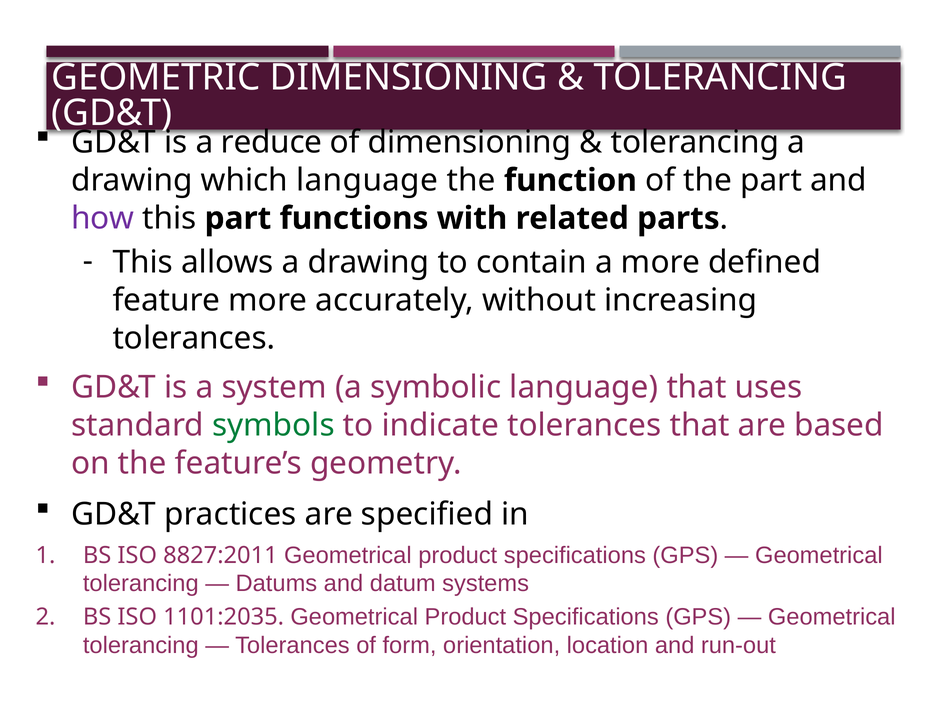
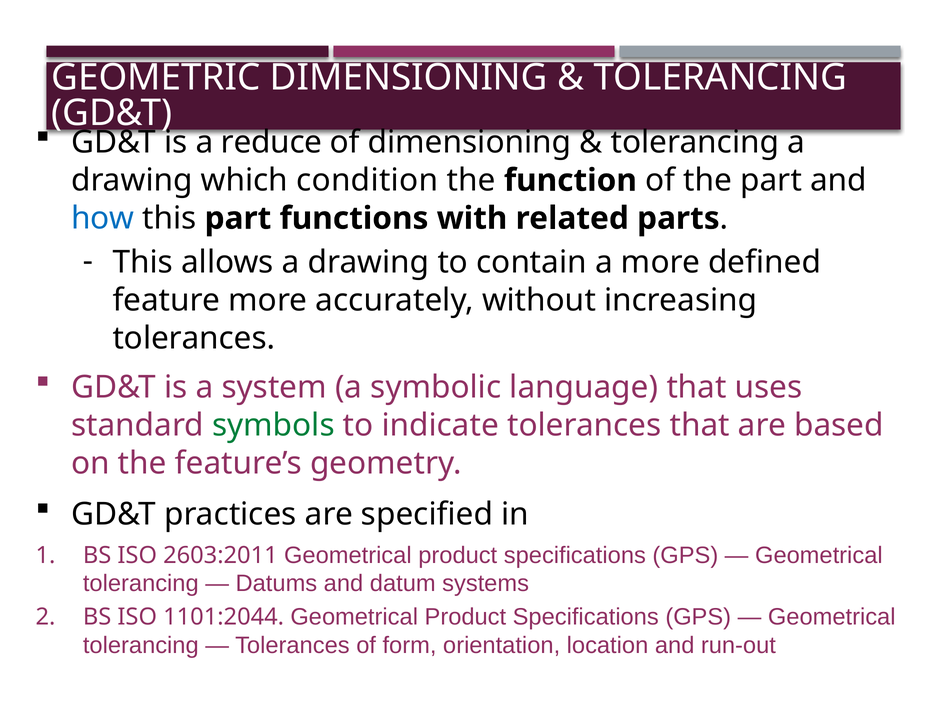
which language: language -> condition
how colour: purple -> blue
8827:2011: 8827:2011 -> 2603:2011
1101:2035: 1101:2035 -> 1101:2044
